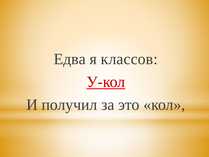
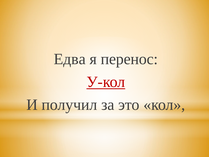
классов: классов -> перенос
